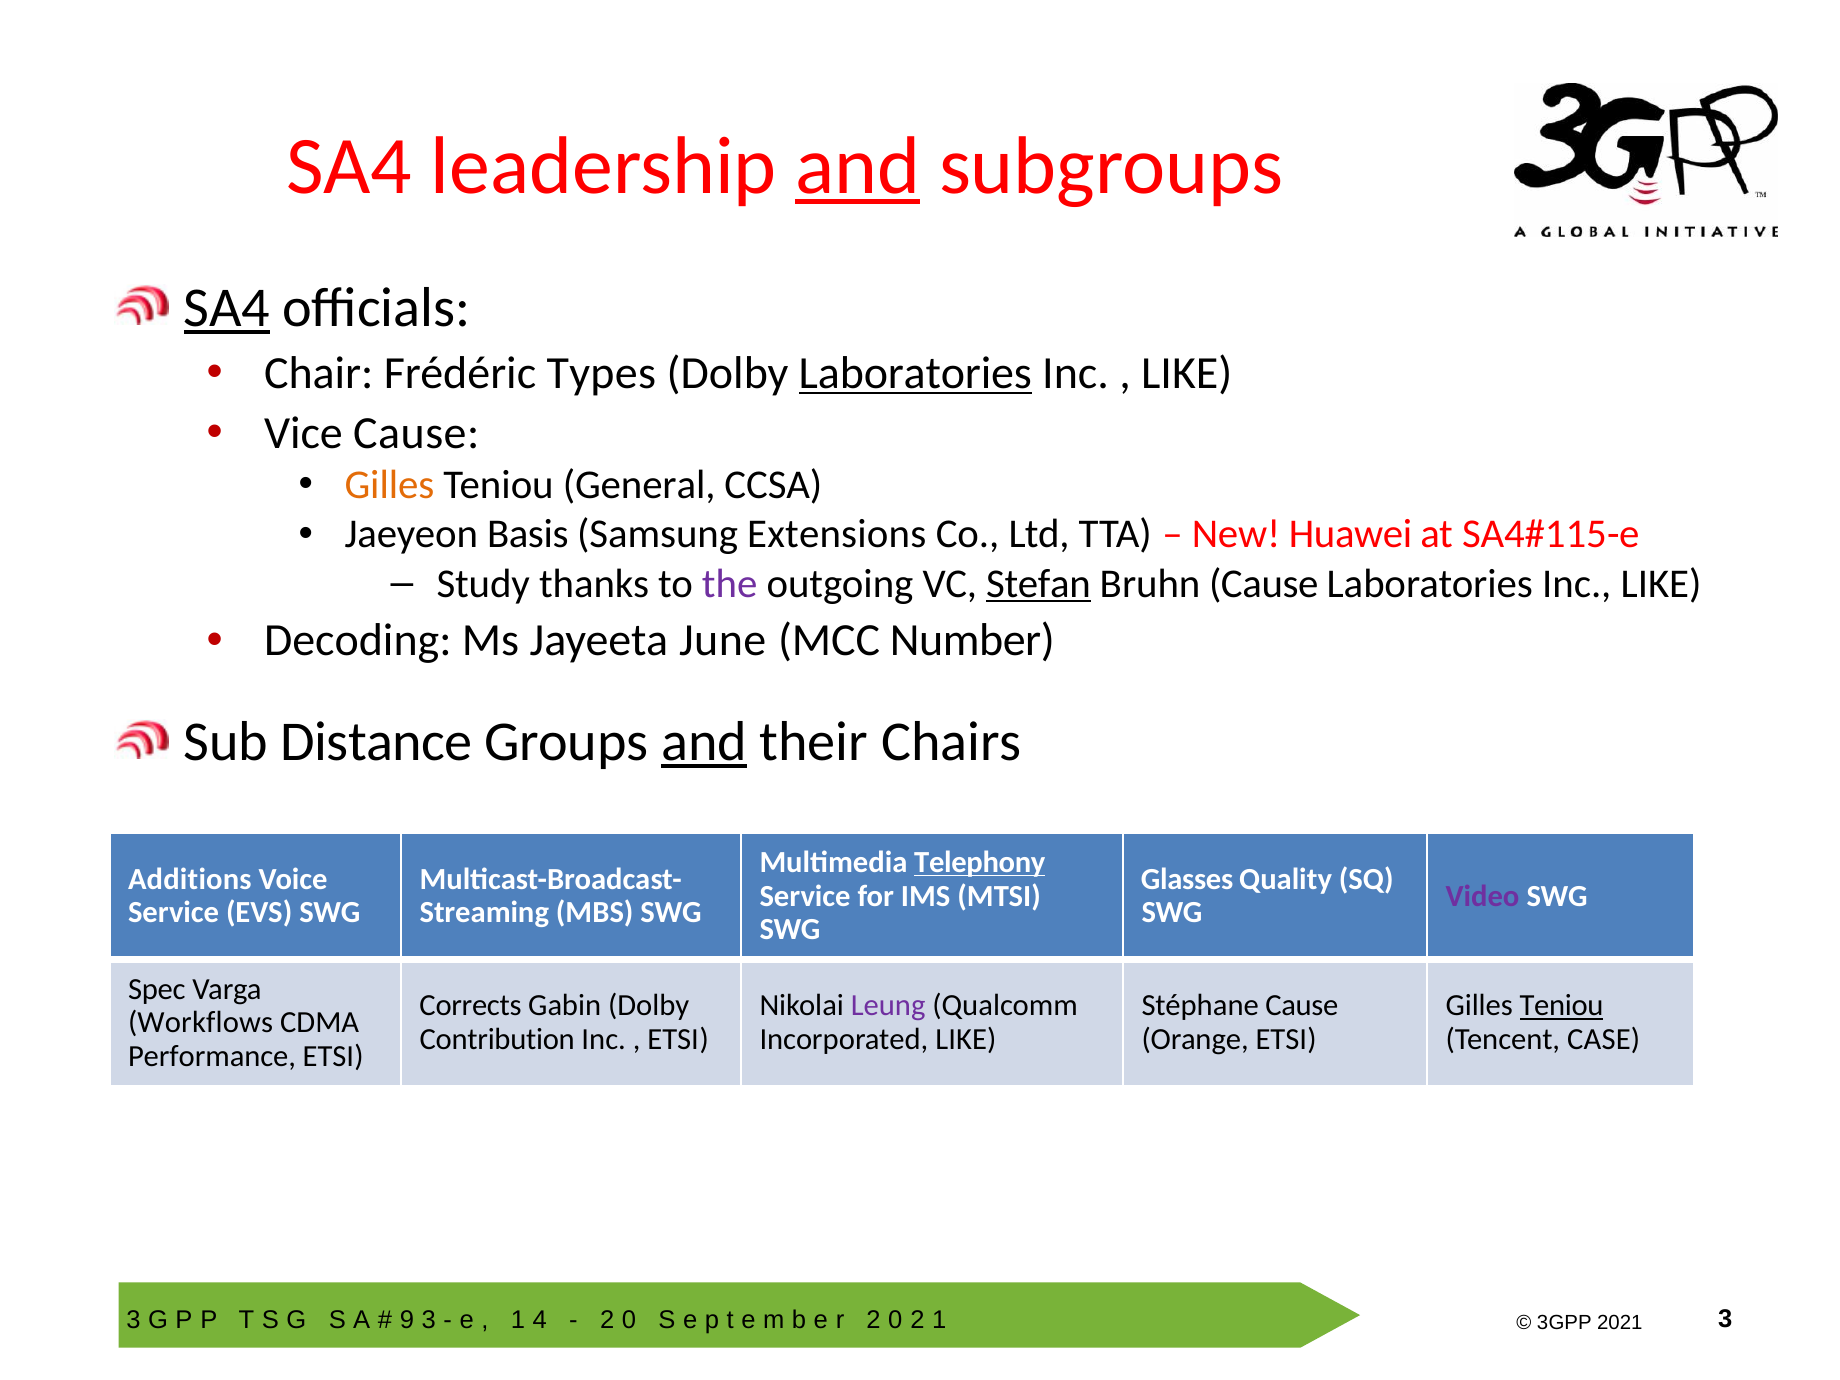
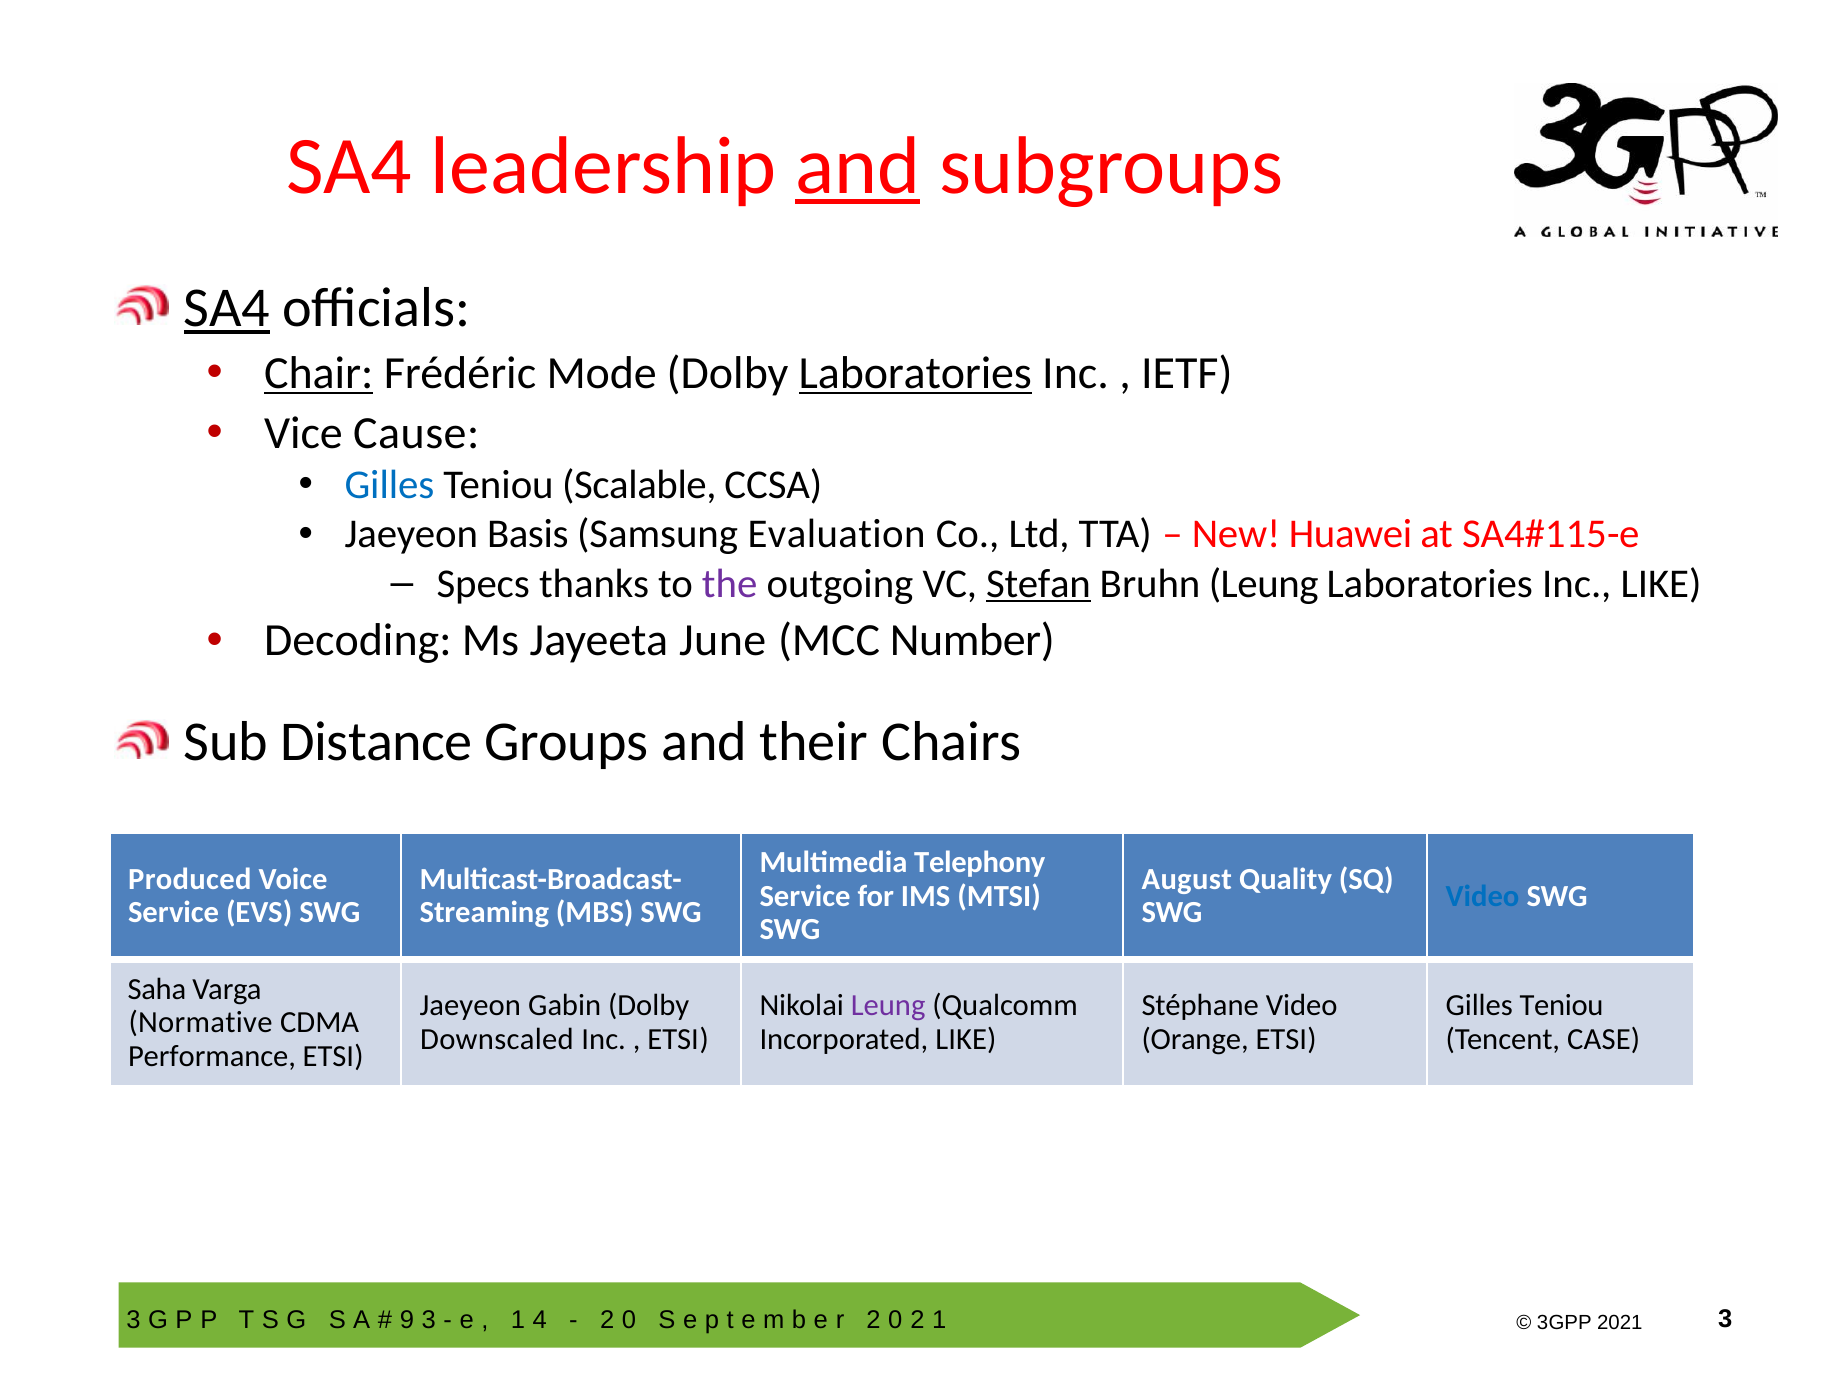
Chair underline: none -> present
Types: Types -> Mode
LIKE at (1187, 373): LIKE -> IETF
Gilles at (389, 485) colour: orange -> blue
General: General -> Scalable
Extensions: Extensions -> Evaluation
Study: Study -> Specs
Bruhn Cause: Cause -> Leung
and at (704, 742) underline: present -> none
Telephony underline: present -> none
Additions: Additions -> Produced
Glasses: Glasses -> August
Video at (1483, 896) colour: purple -> blue
Spec: Spec -> Saha
Corrects at (471, 1006): Corrects -> Jaeyeon
Stéphane Cause: Cause -> Video
Teniou at (1562, 1006) underline: present -> none
Workflows: Workflows -> Normative
Contribution: Contribution -> Downscaled
